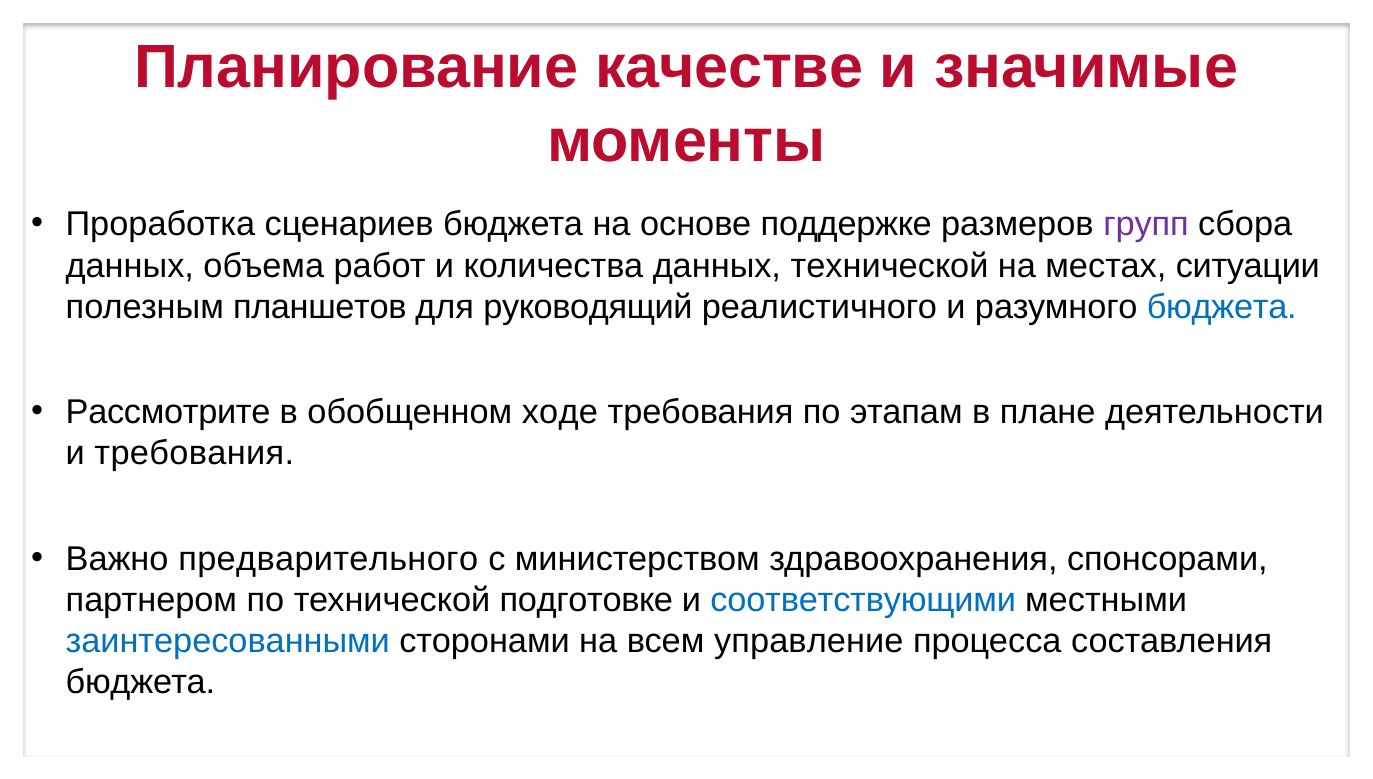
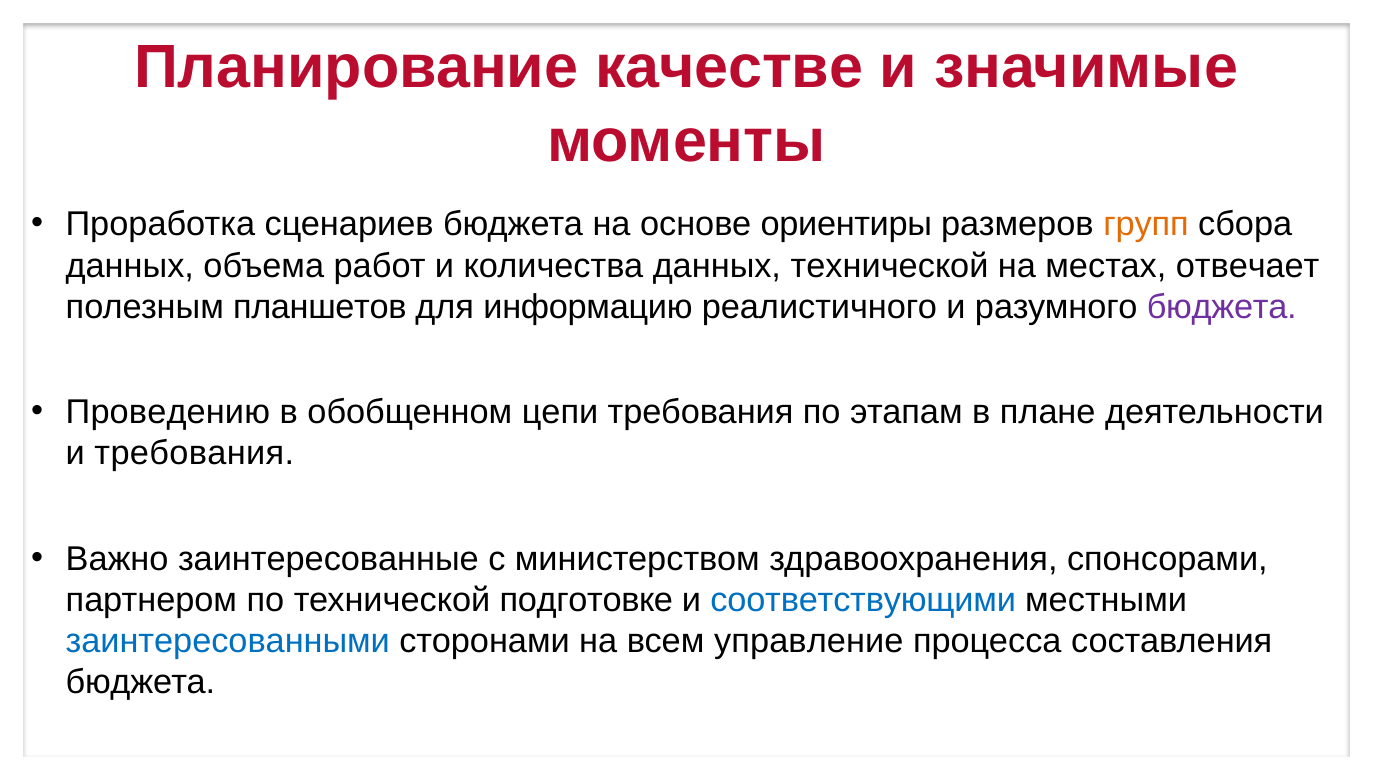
поддержке: поддержке -> ориентиры
групп colour: purple -> orange
ситуации: ситуации -> отвечает
руководящий: руководящий -> информацию
бюджета at (1222, 307) colour: blue -> purple
Рассмотрите: Рассмотрите -> Проведению
ходе: ходе -> цепи
предварительного: предварительного -> заинтересованные
